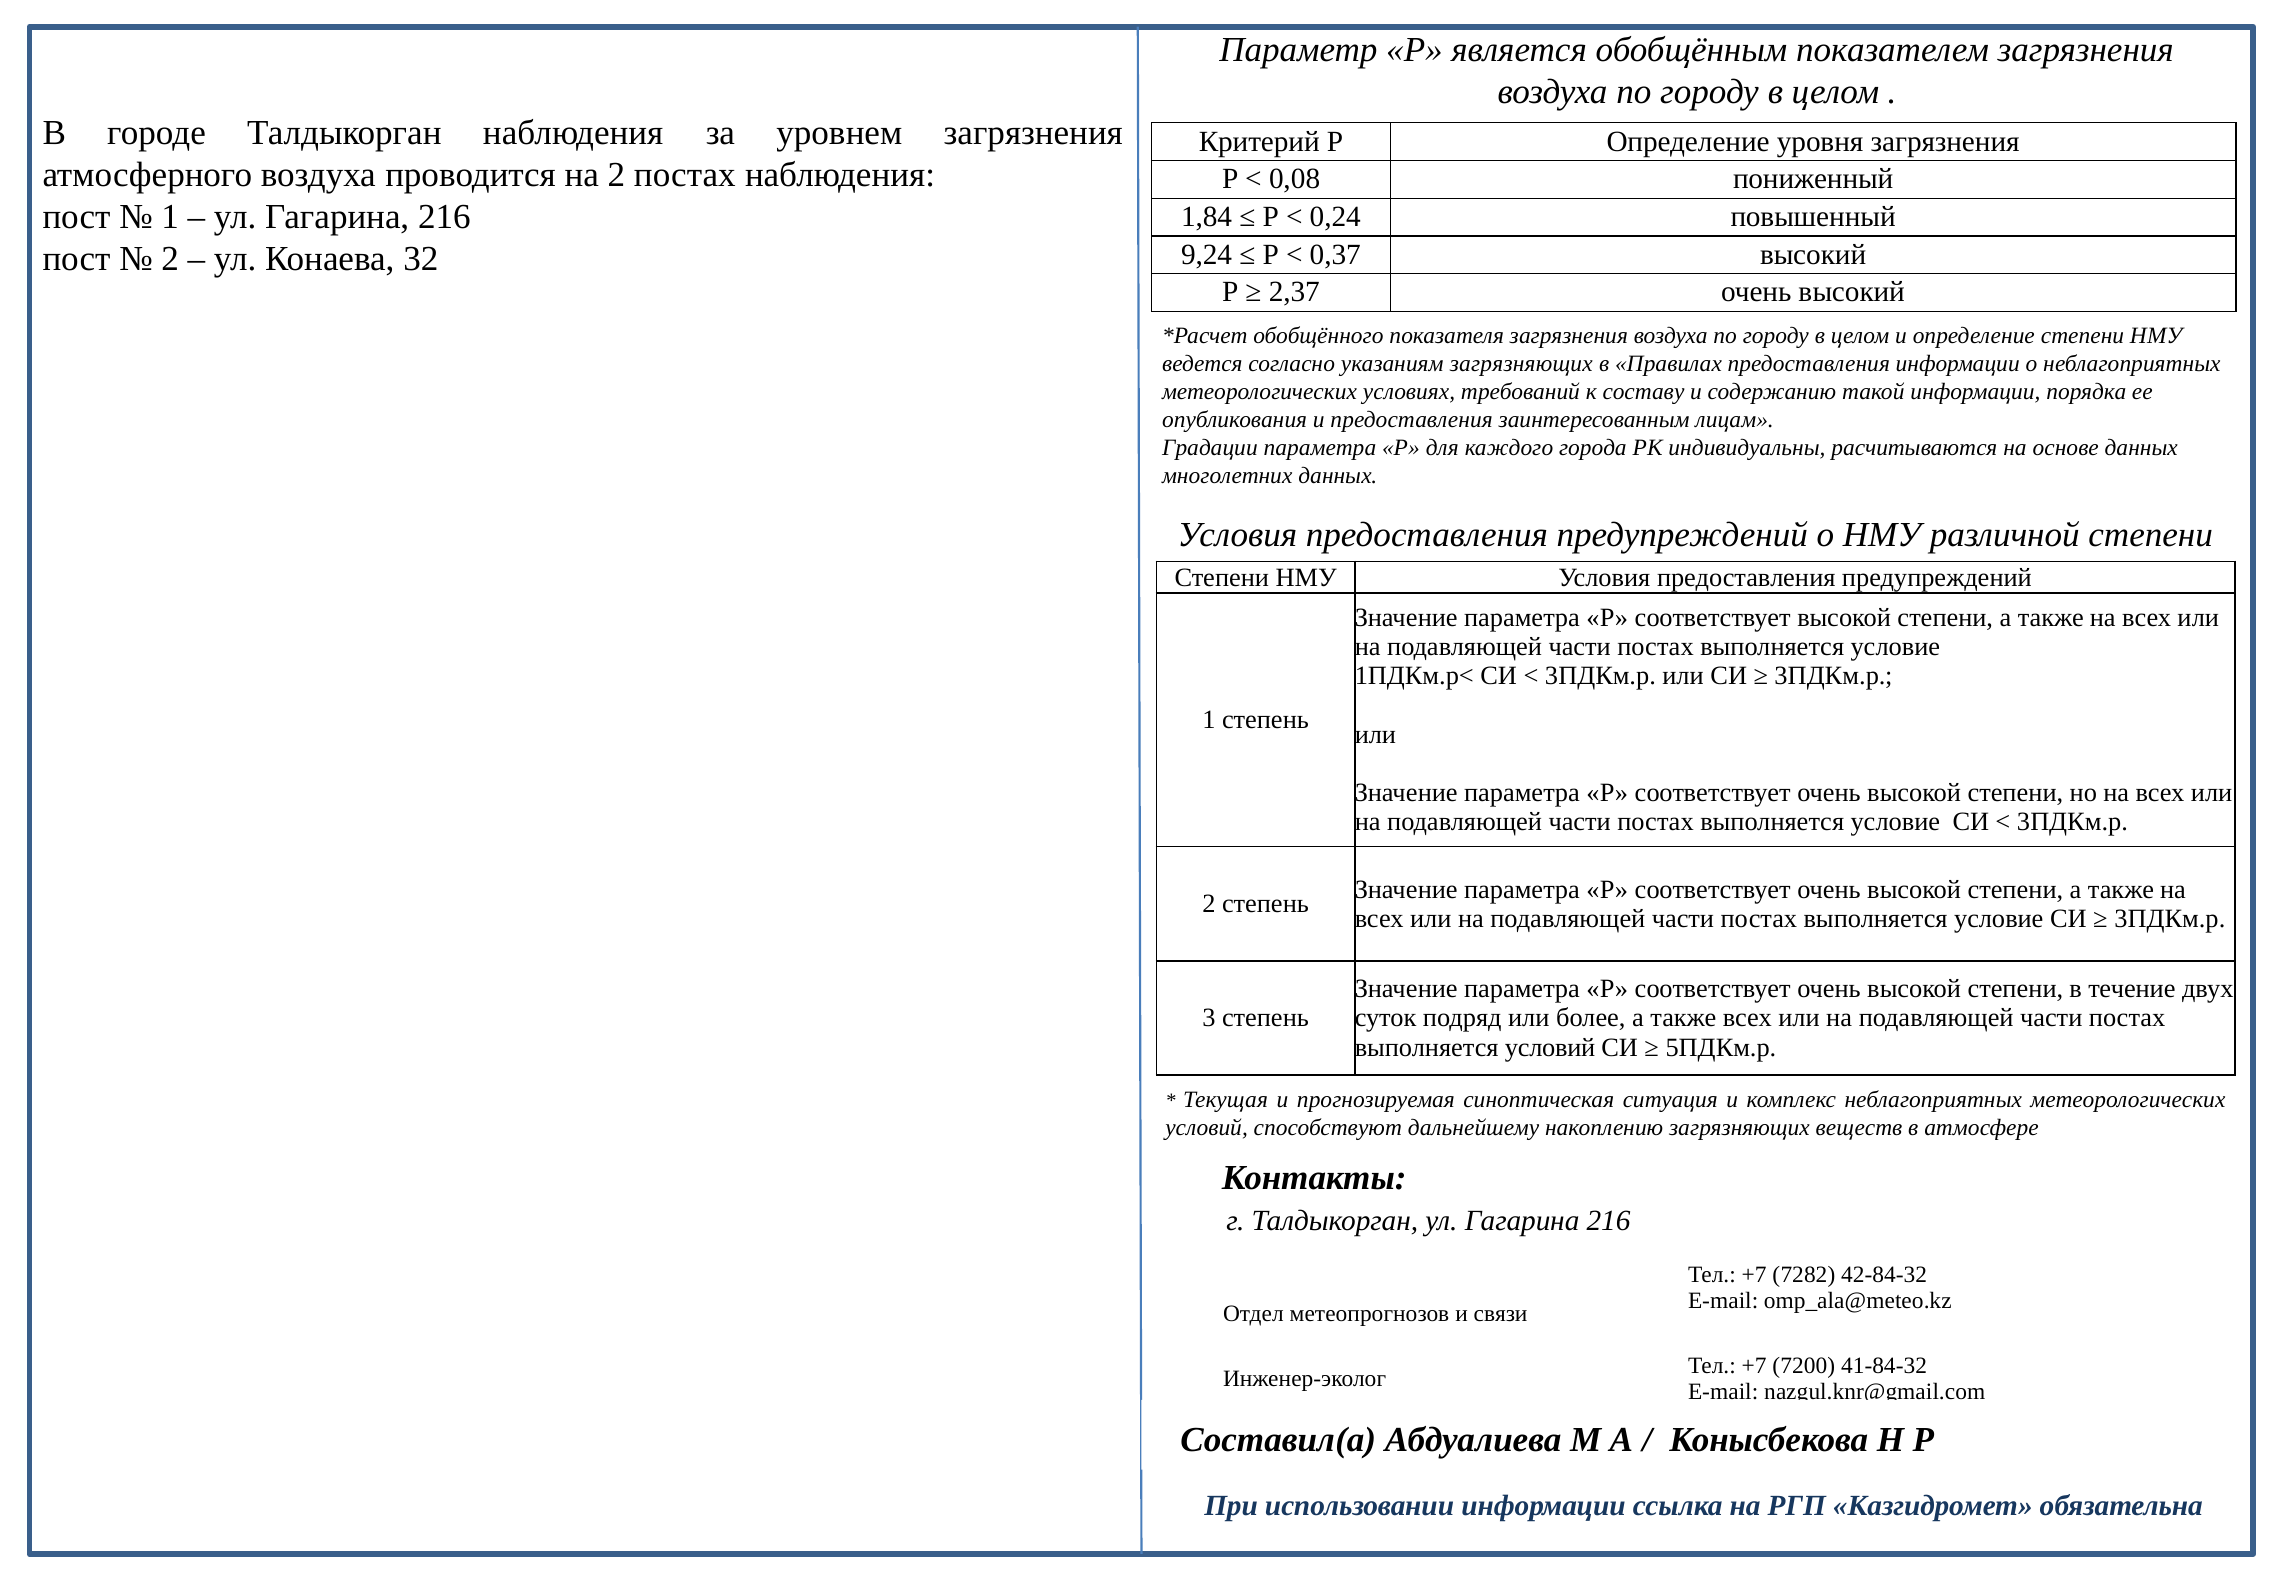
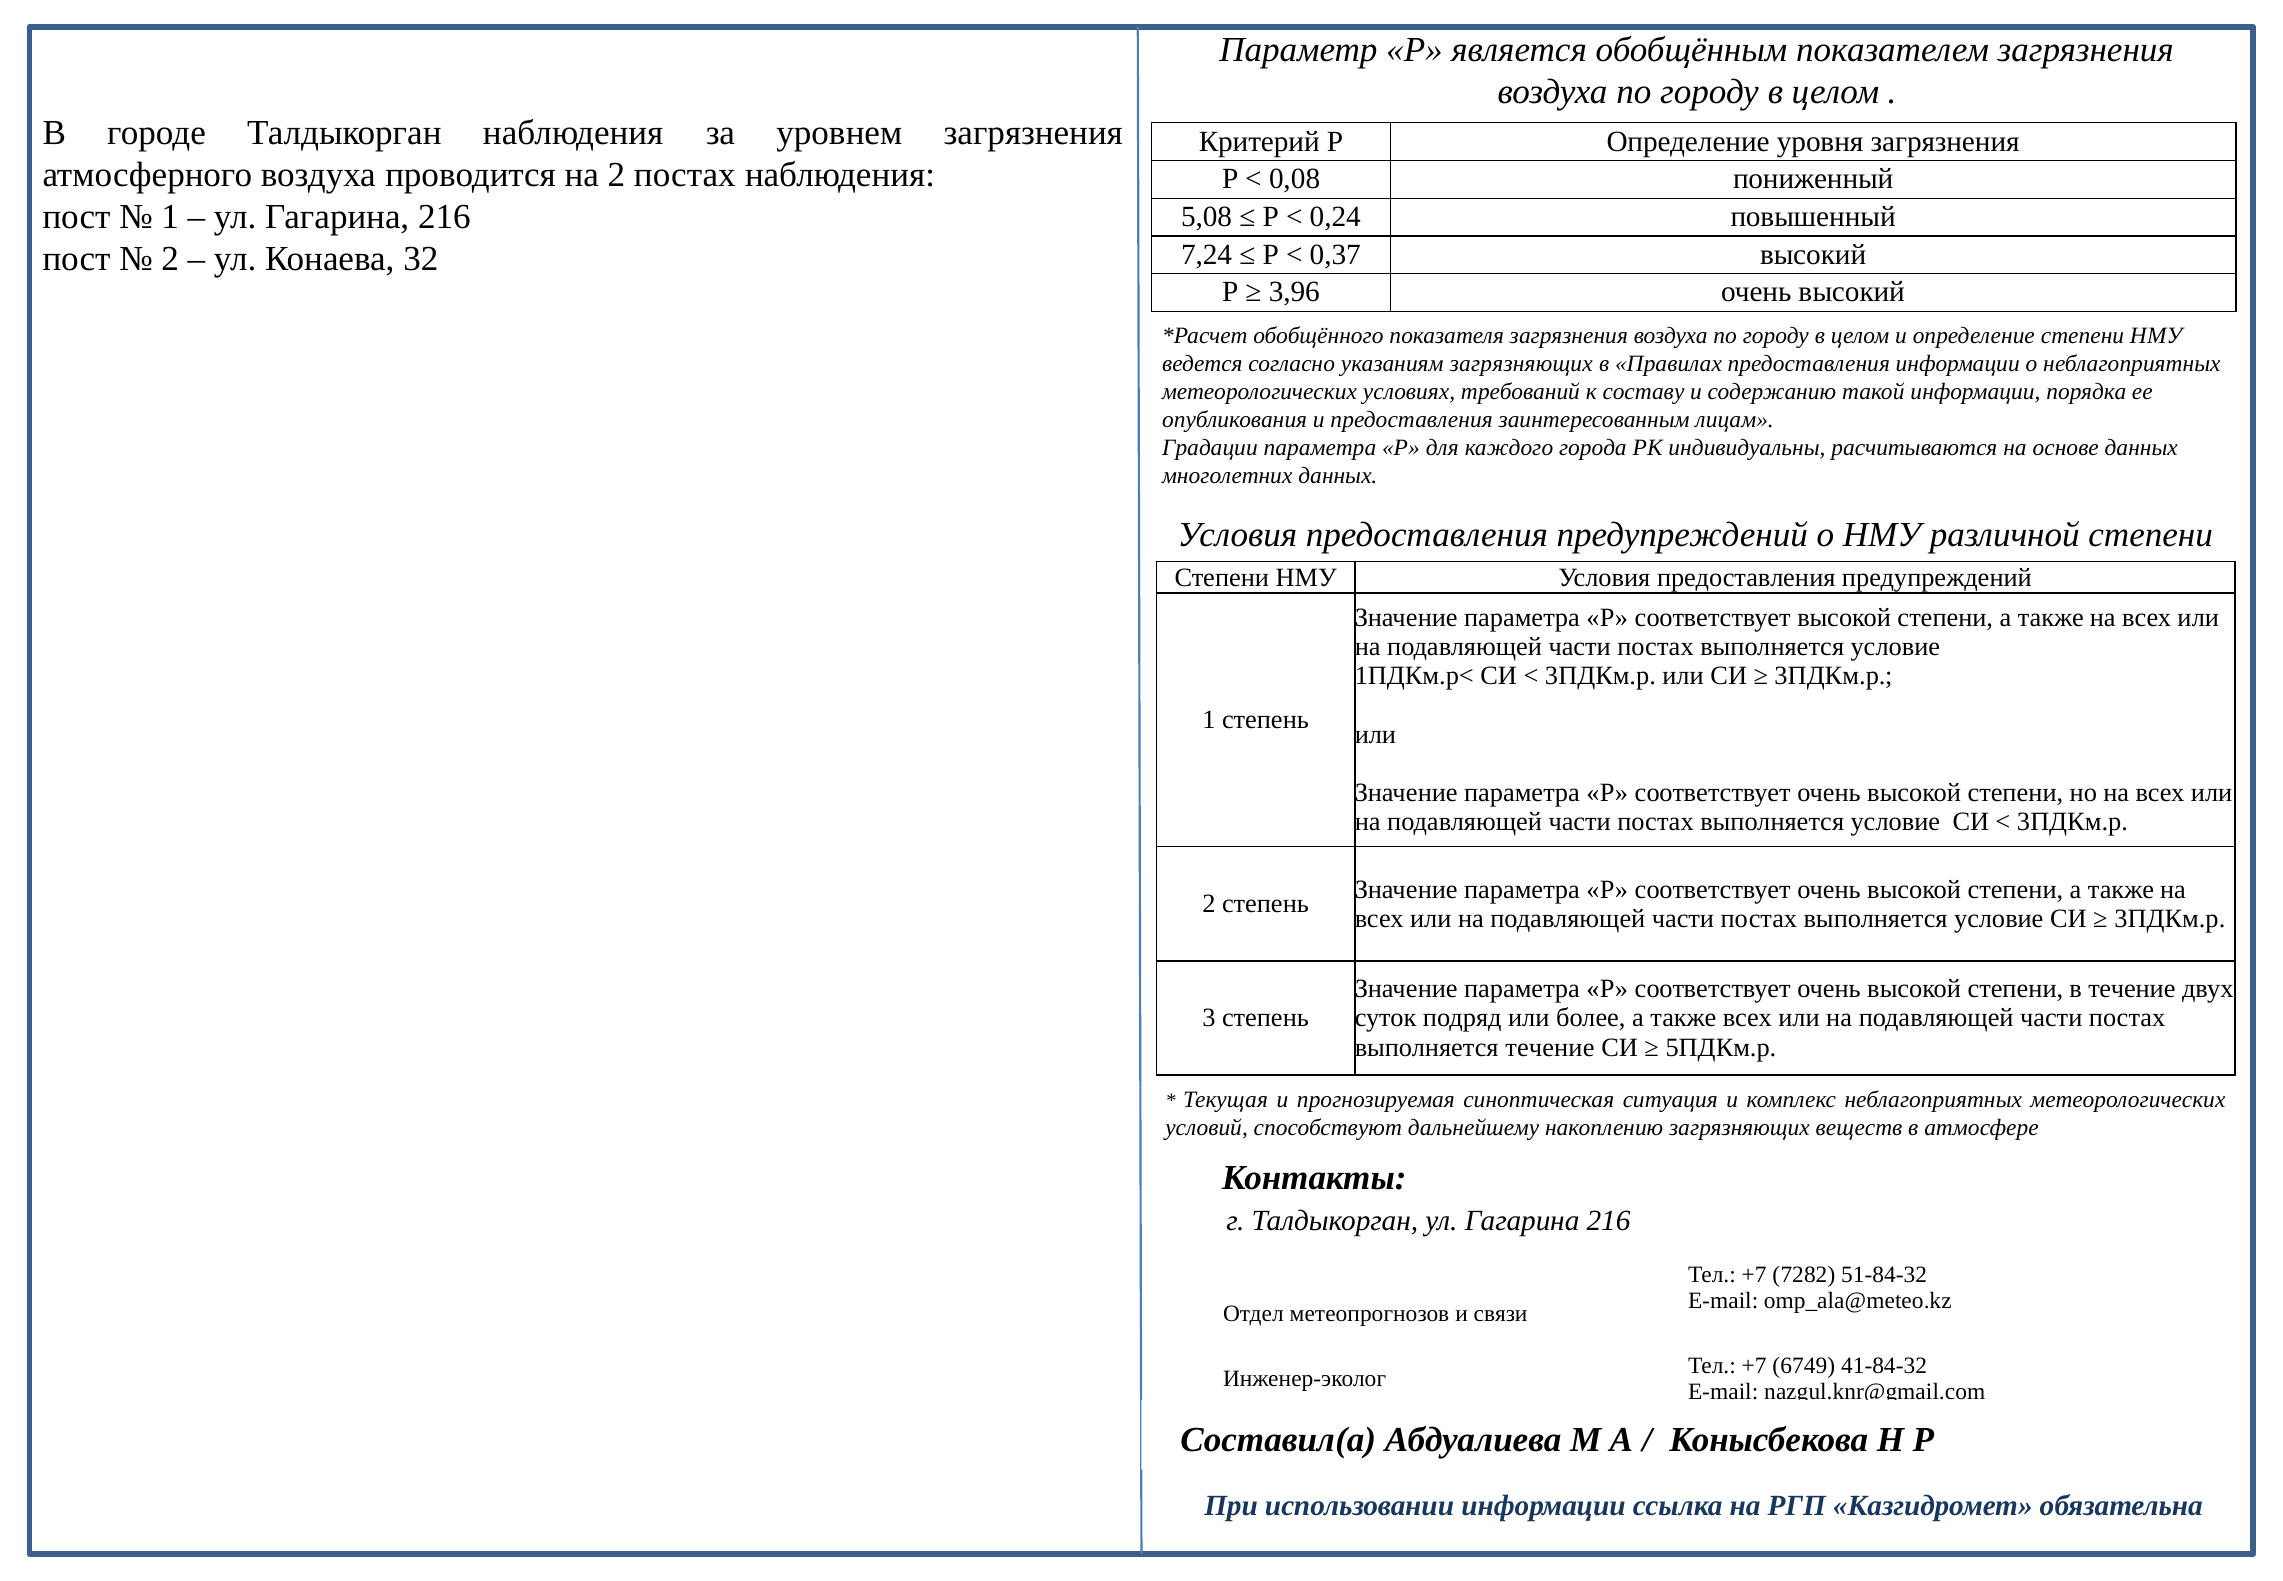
1,84: 1,84 -> 5,08
9,24: 9,24 -> 7,24
2,37: 2,37 -> 3,96
выполняется условий: условий -> течение
42-84-32: 42-84-32 -> 51-84-32
7200: 7200 -> 6749
